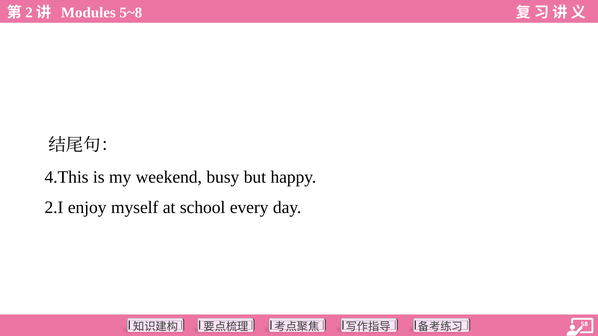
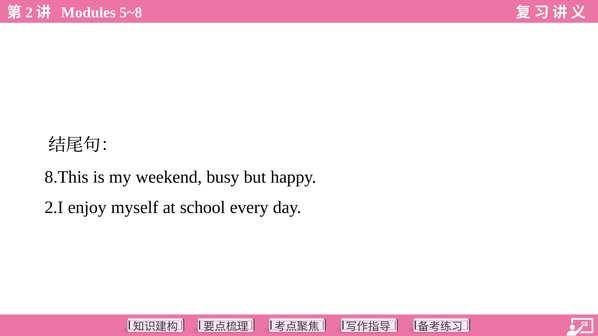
4.This: 4.This -> 8.This
